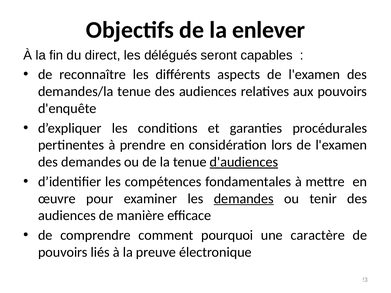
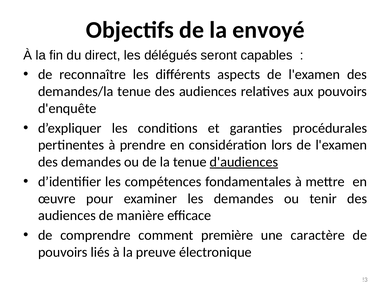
enlever: enlever -> envoyé
demandes at (244, 199) underline: present -> none
pourquoi: pourquoi -> première
